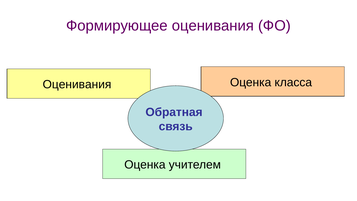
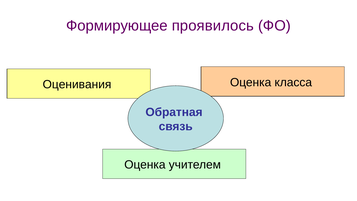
Формирующее оценивания: оценивания -> проявилось
